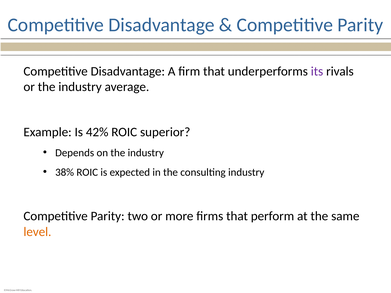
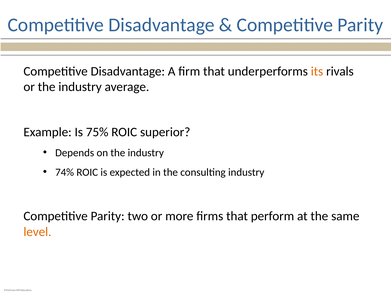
its colour: purple -> orange
42%: 42% -> 75%
38%: 38% -> 74%
